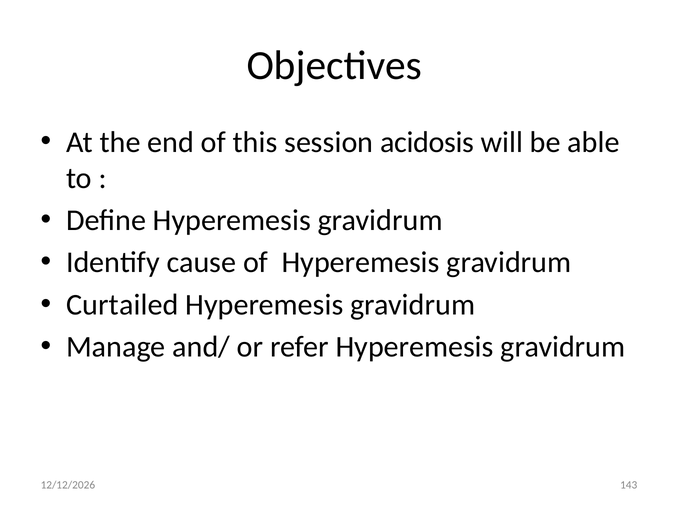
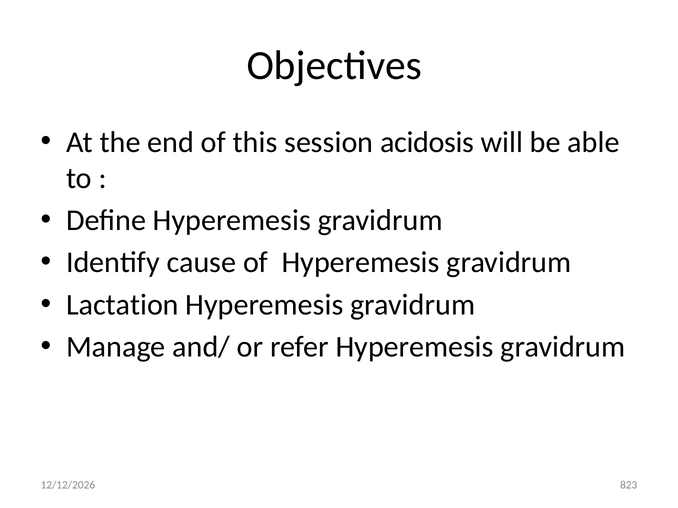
Curtailed: Curtailed -> Lactation
143: 143 -> 823
